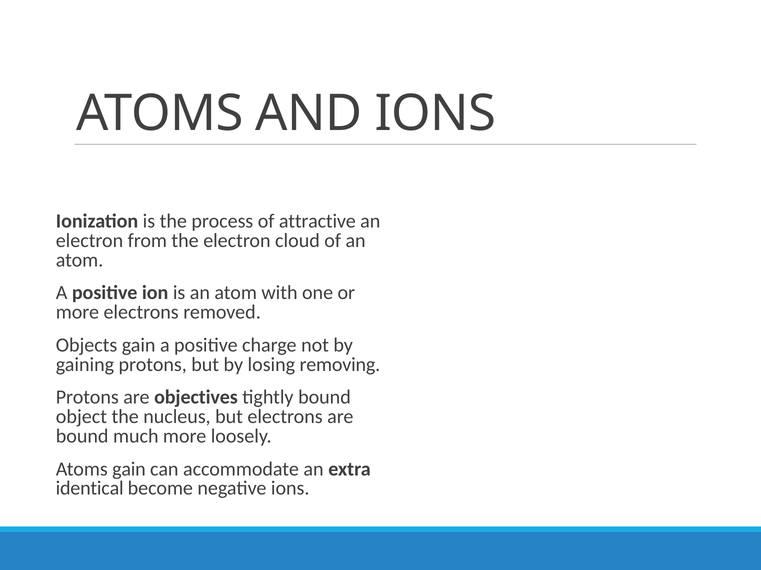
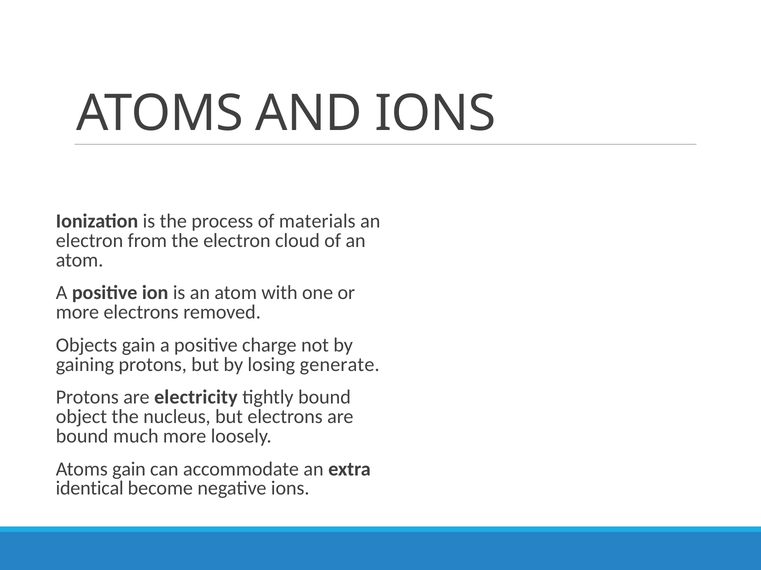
attractive: attractive -> materials
removing: removing -> generate
objectives: objectives -> electricity
